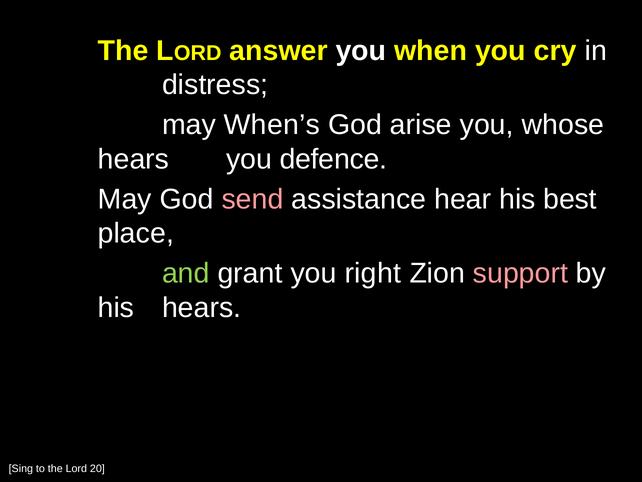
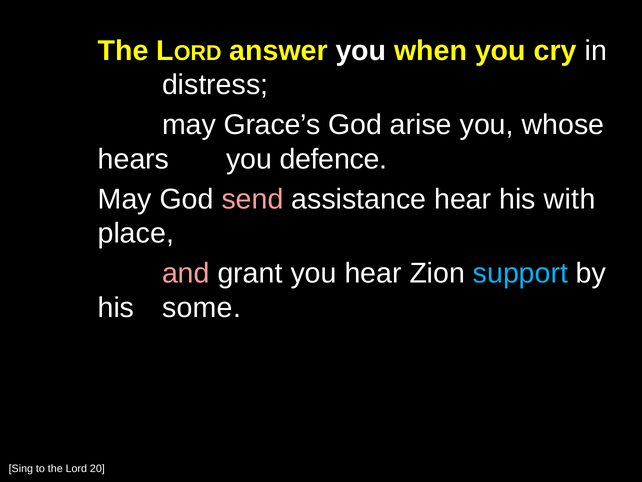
When’s: When’s -> Grace’s
best: best -> with
and colour: light green -> pink
you right: right -> hear
support colour: pink -> light blue
his hears: hears -> some
